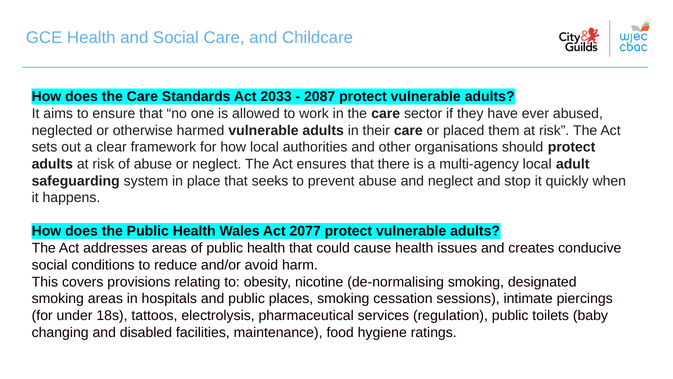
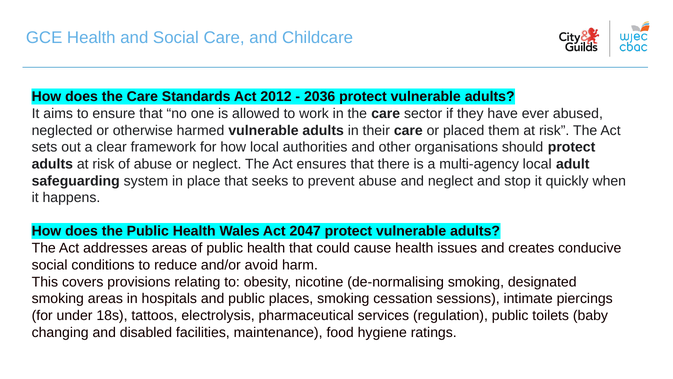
2033: 2033 -> 2012
2087: 2087 -> 2036
2077: 2077 -> 2047
